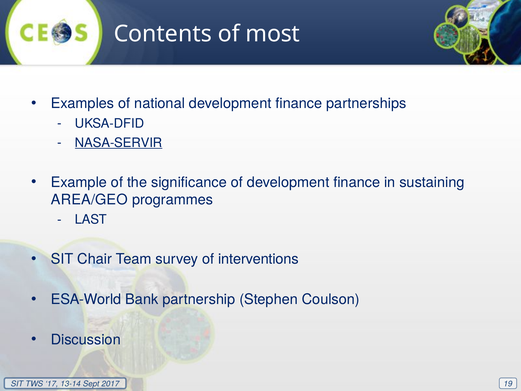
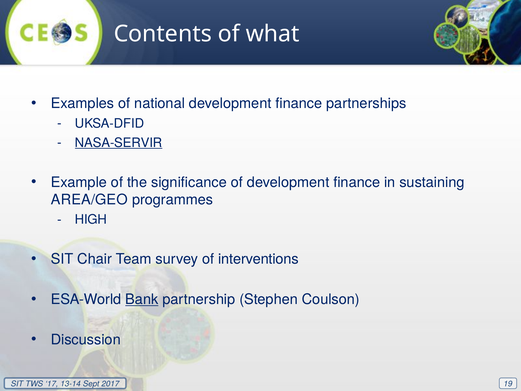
most: most -> what
LAST: LAST -> HIGH
Bank underline: none -> present
